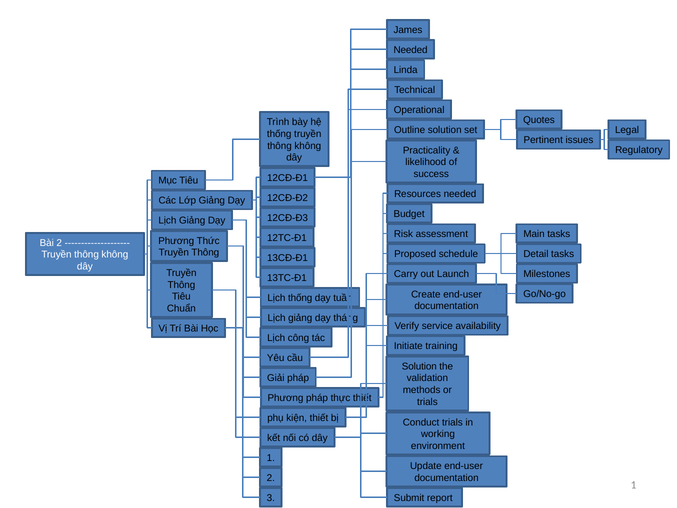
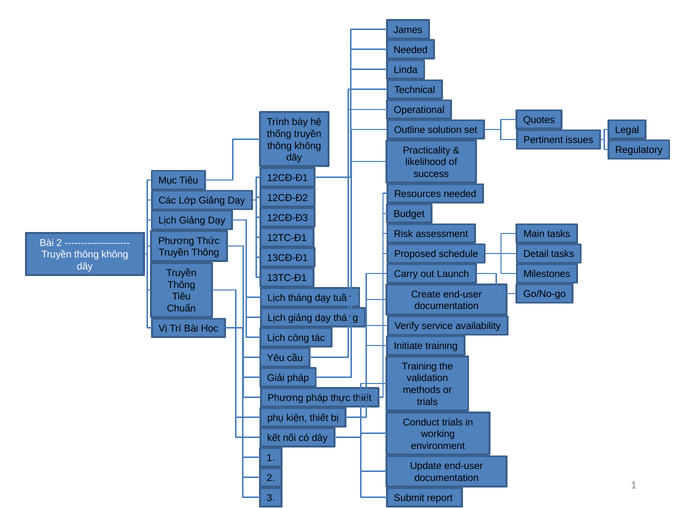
Lịch thống: thống -> tháng
Solution at (419, 366): Solution -> Training
